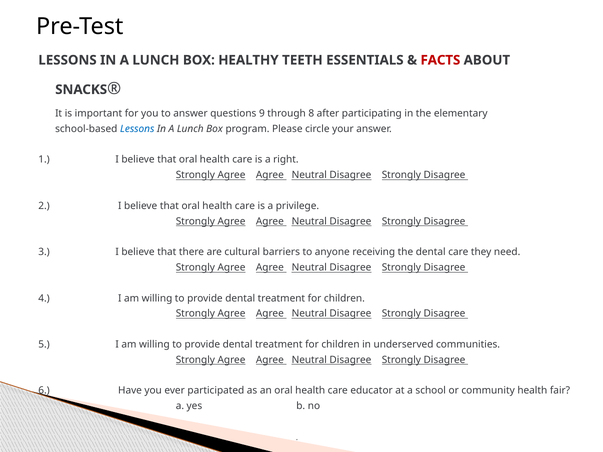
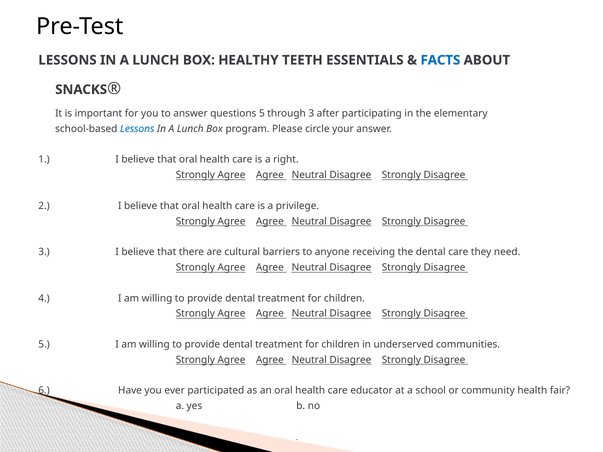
FACTS colour: red -> blue
questions 9: 9 -> 5
through 8: 8 -> 3
